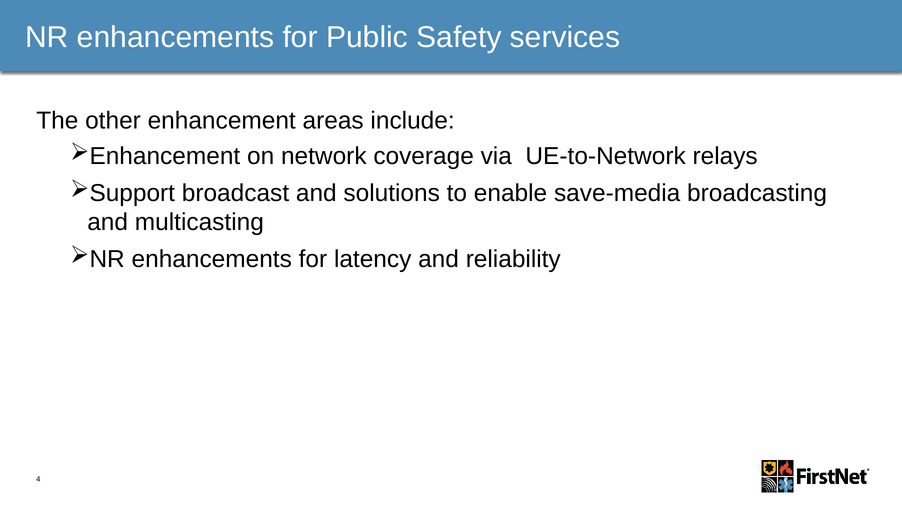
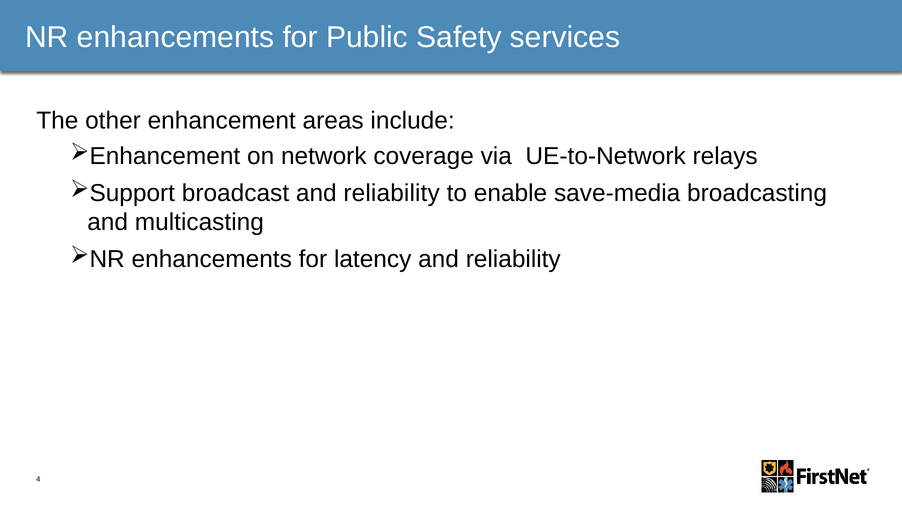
broadcast and solutions: solutions -> reliability
